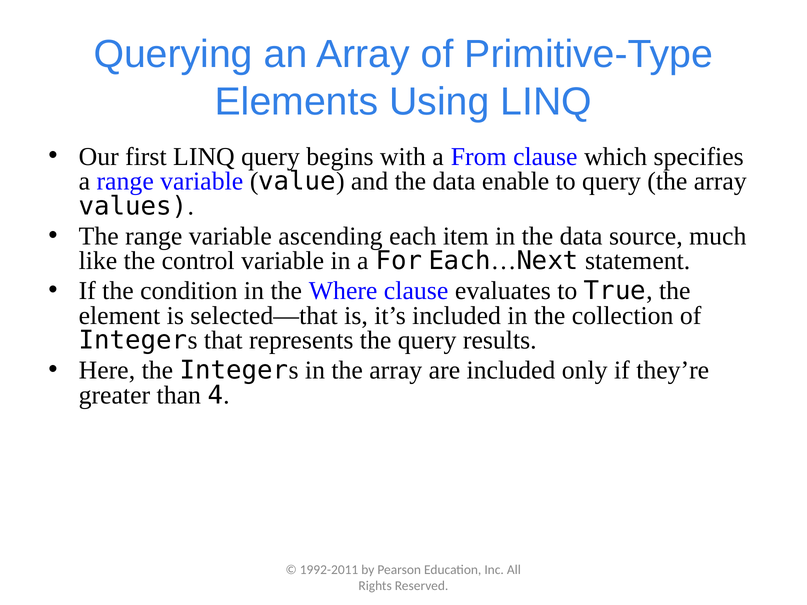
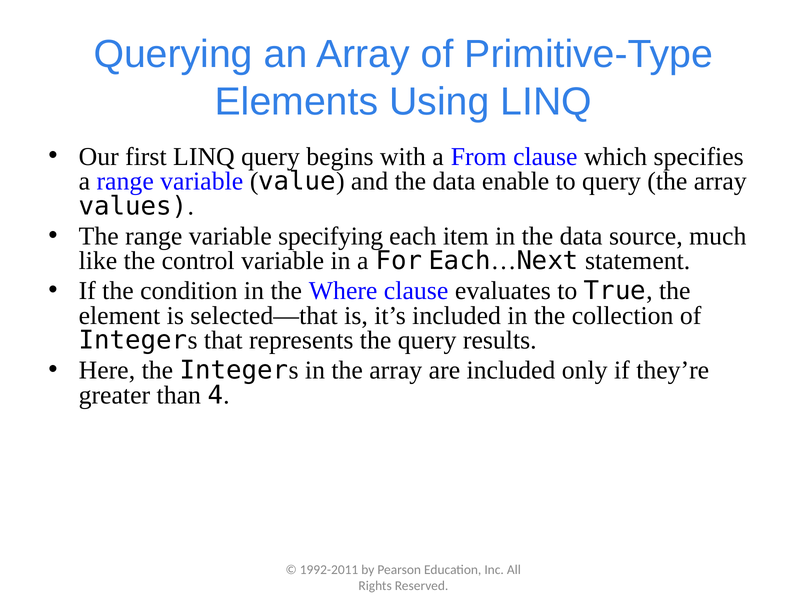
ascending: ascending -> specifying
